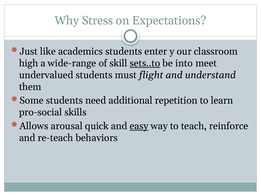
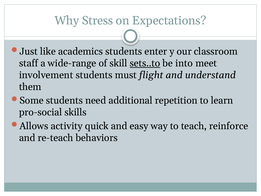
high: high -> staff
undervalued: undervalued -> involvement
arousal: arousal -> activity
easy underline: present -> none
